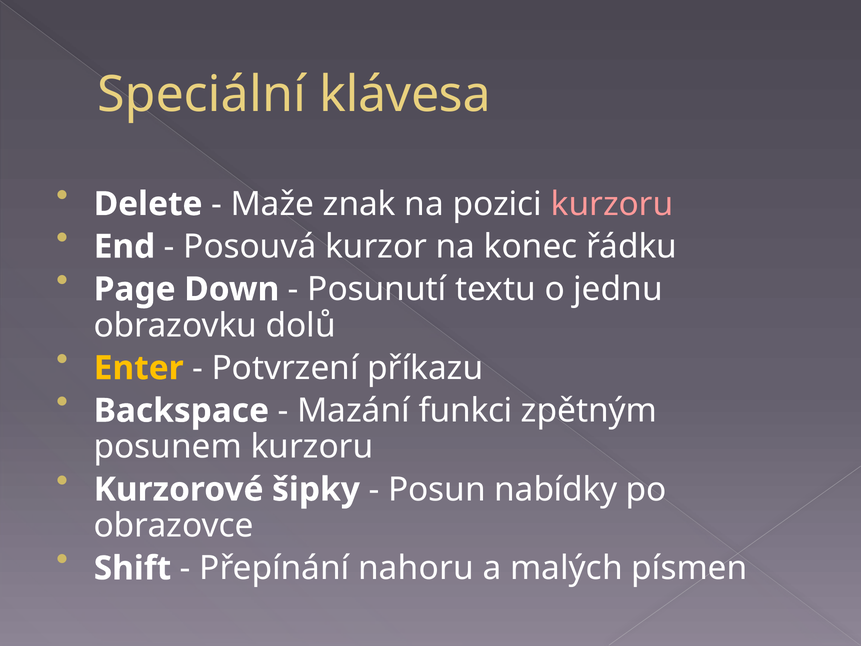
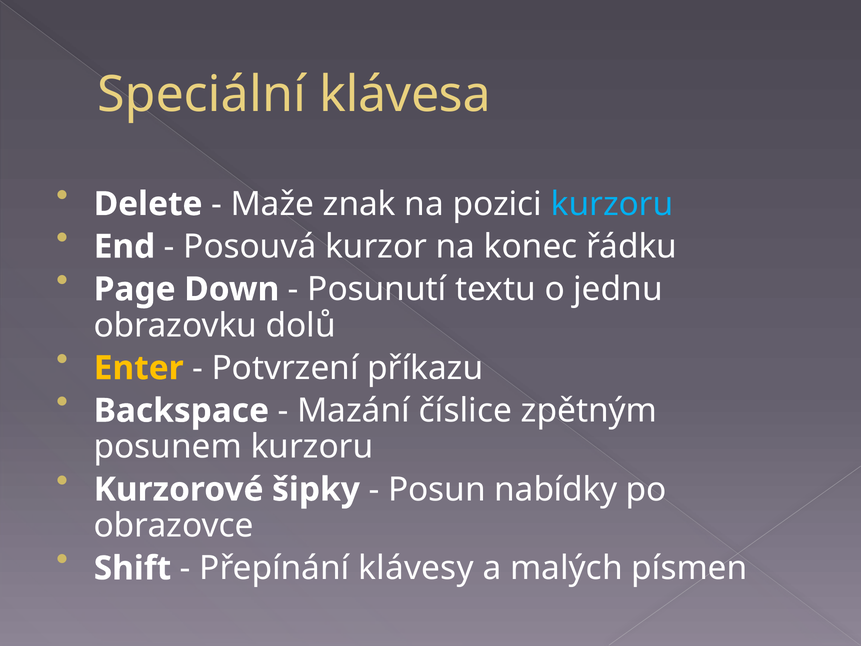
kurzoru at (612, 204) colour: pink -> light blue
funkci: funkci -> číslice
nahoru: nahoru -> klávesy
